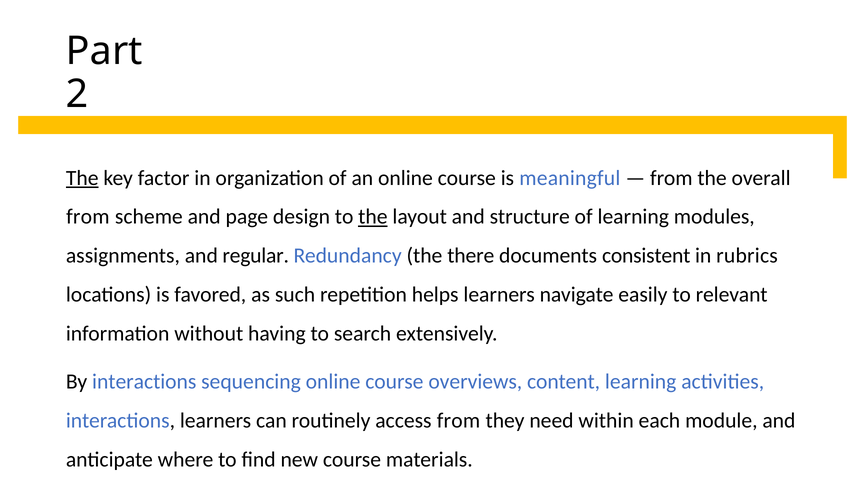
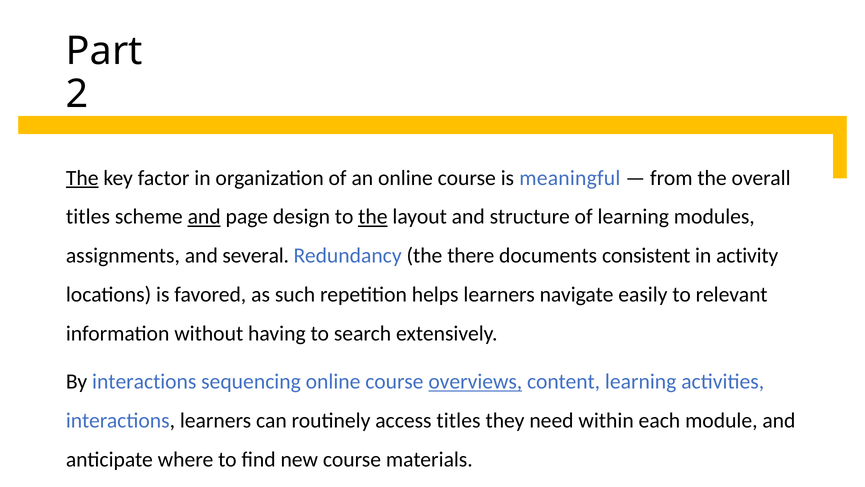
from at (88, 217): from -> titles
and at (204, 217) underline: none -> present
regular: regular -> several
rubrics: rubrics -> activity
overviews underline: none -> present
access from: from -> titles
